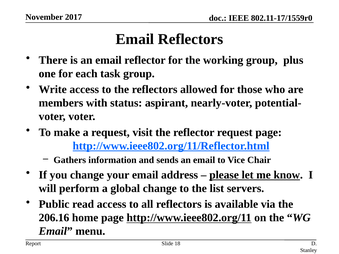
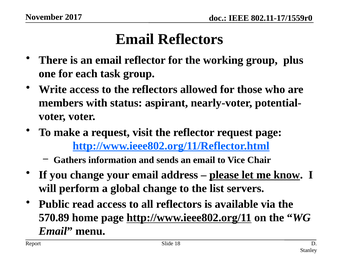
206.16: 206.16 -> 570.89
